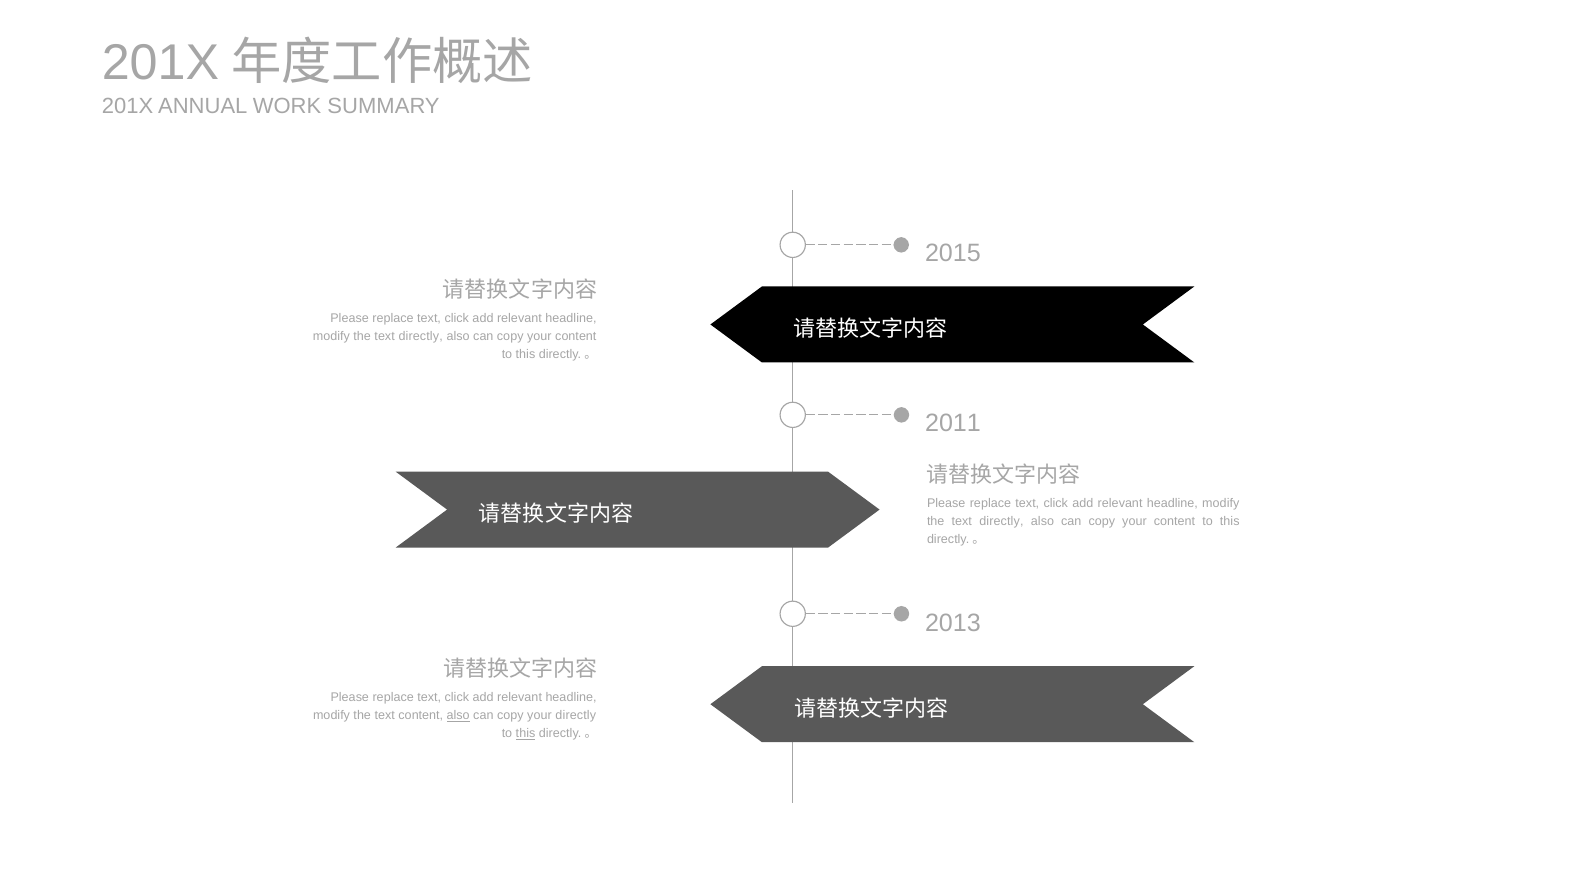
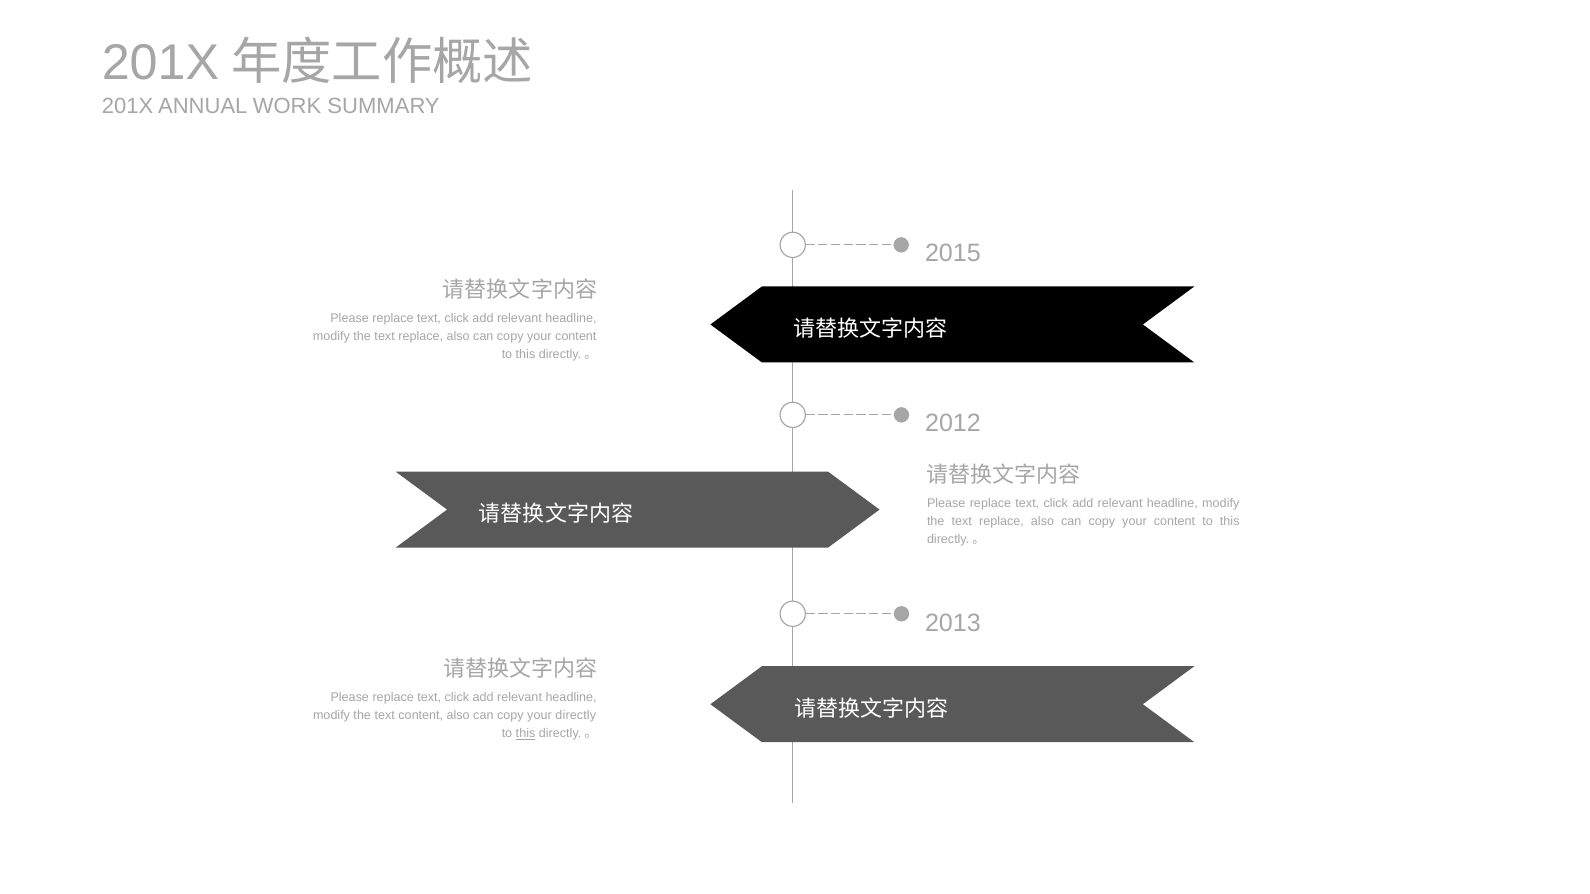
directly at (421, 336): directly -> replace
2011: 2011 -> 2012
directly at (1001, 521): directly -> replace
also at (458, 716) underline: present -> none
